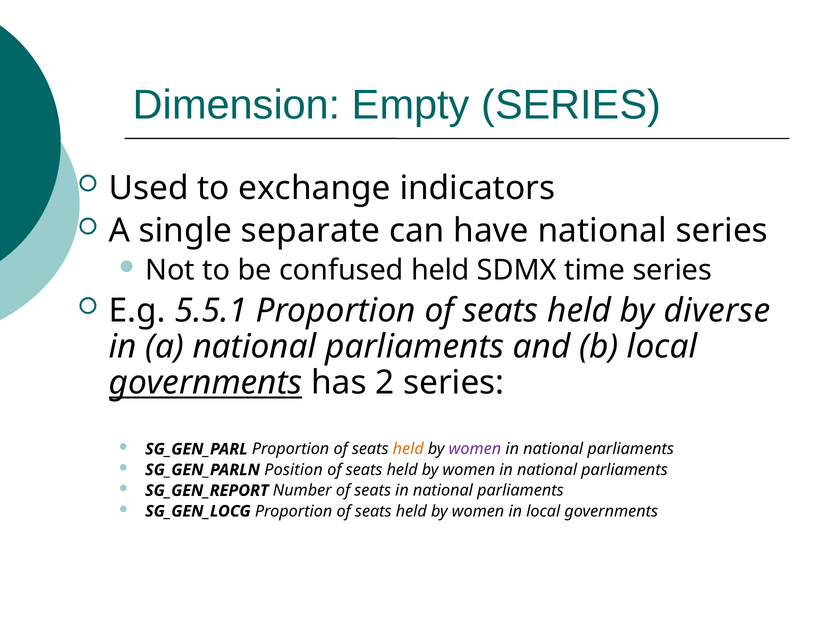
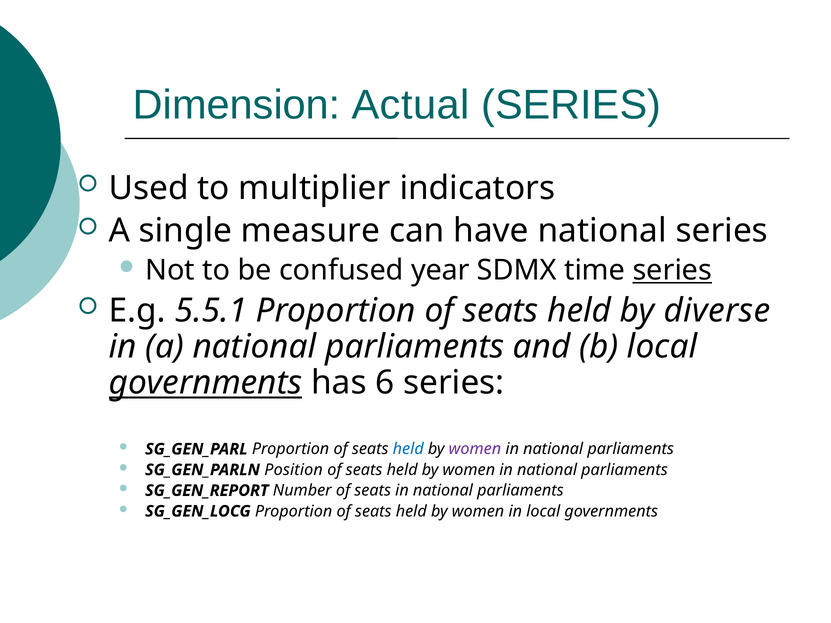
Empty: Empty -> Actual
exchange: exchange -> multiplier
separate: separate -> measure
confused held: held -> year
series at (672, 270) underline: none -> present
2: 2 -> 6
held at (408, 449) colour: orange -> blue
